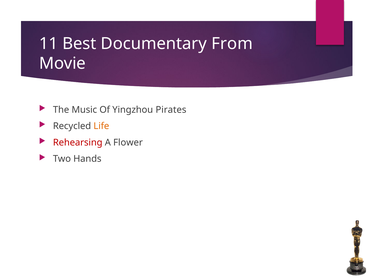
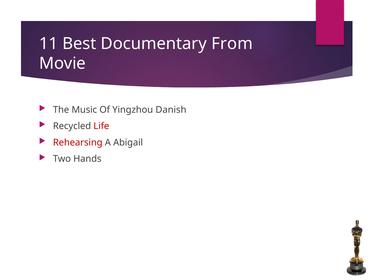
Pirates: Pirates -> Danish
Life colour: orange -> red
Flower: Flower -> Abigail
